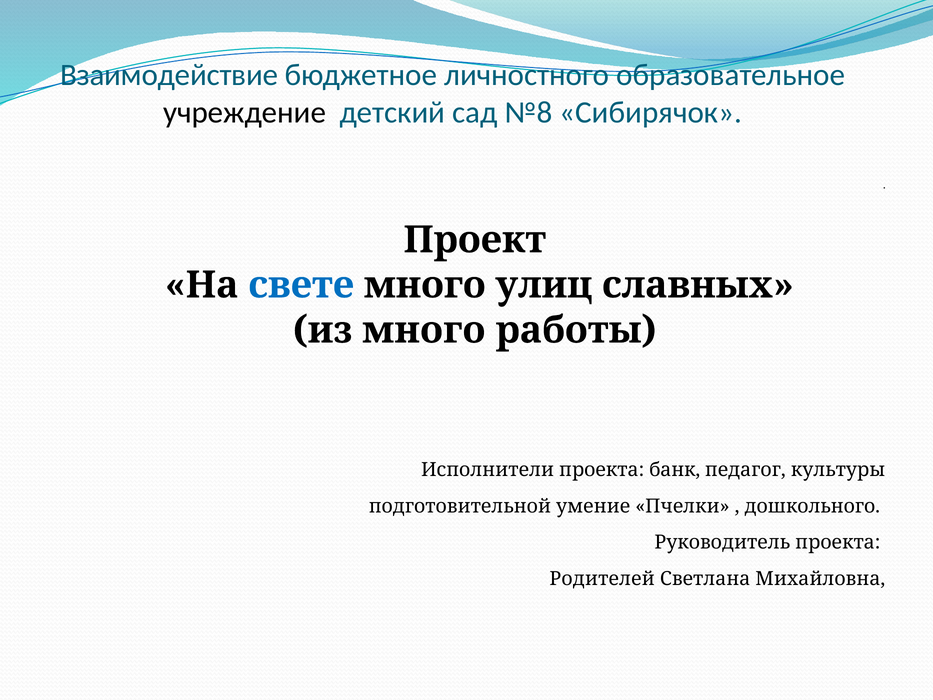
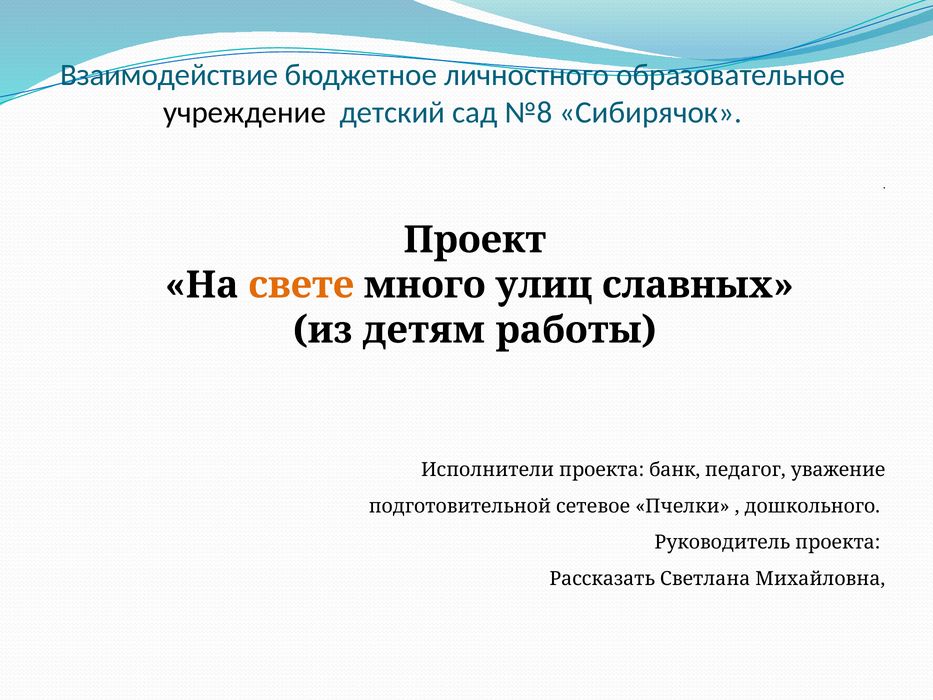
свете colour: blue -> orange
из много: много -> детям
культуры: культуры -> уважение
умение: умение -> сетевое
Родителей: Родителей -> Рассказать
